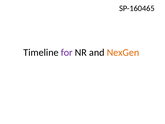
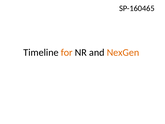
for colour: purple -> orange
